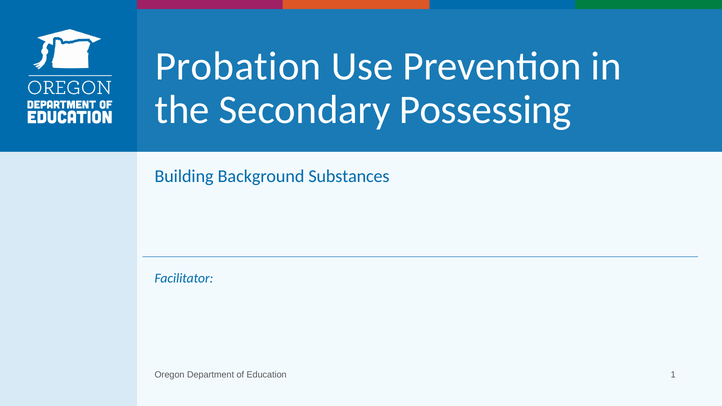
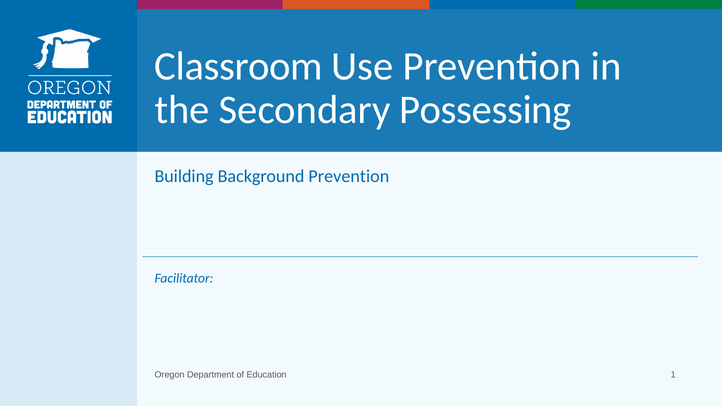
Probation: Probation -> Classroom
Background Substances: Substances -> Prevention
